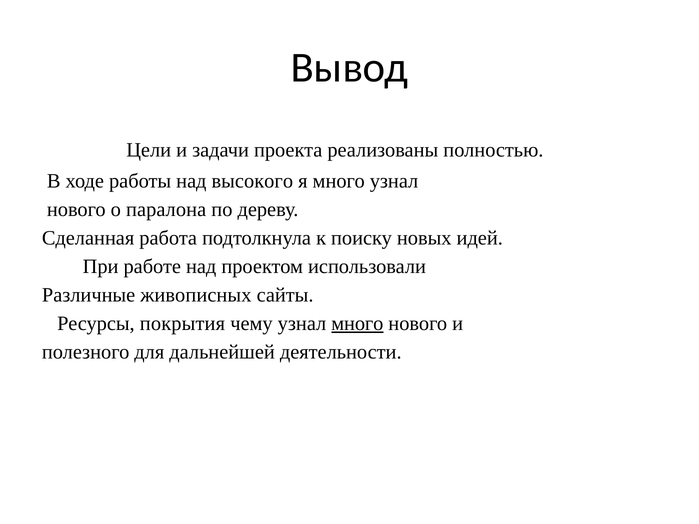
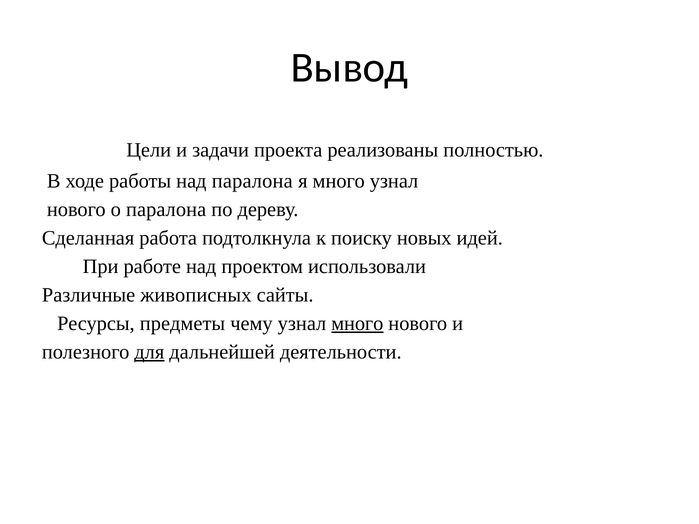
над высокого: высокого -> паралона
покрытия: покрытия -> предметы
для underline: none -> present
